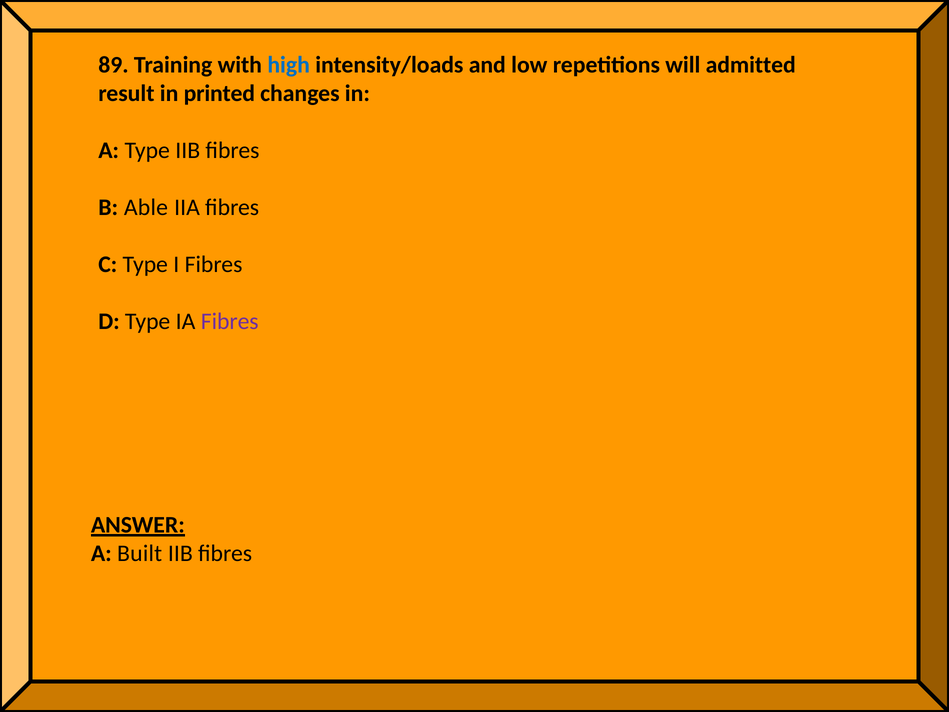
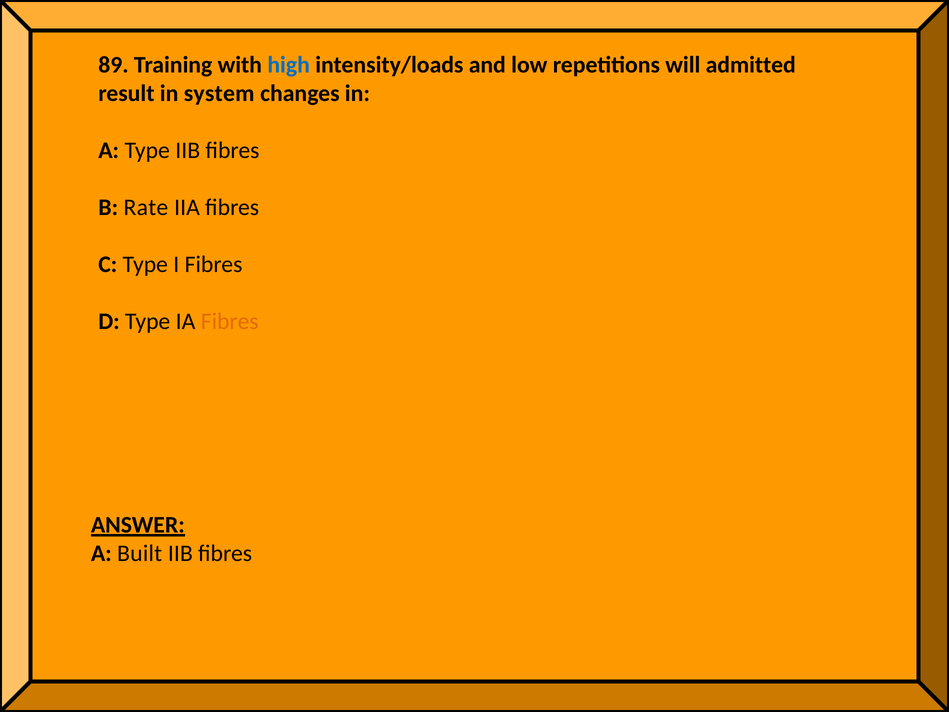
printed: printed -> system
Able: Able -> Rate
Fibres at (230, 321) colour: purple -> orange
